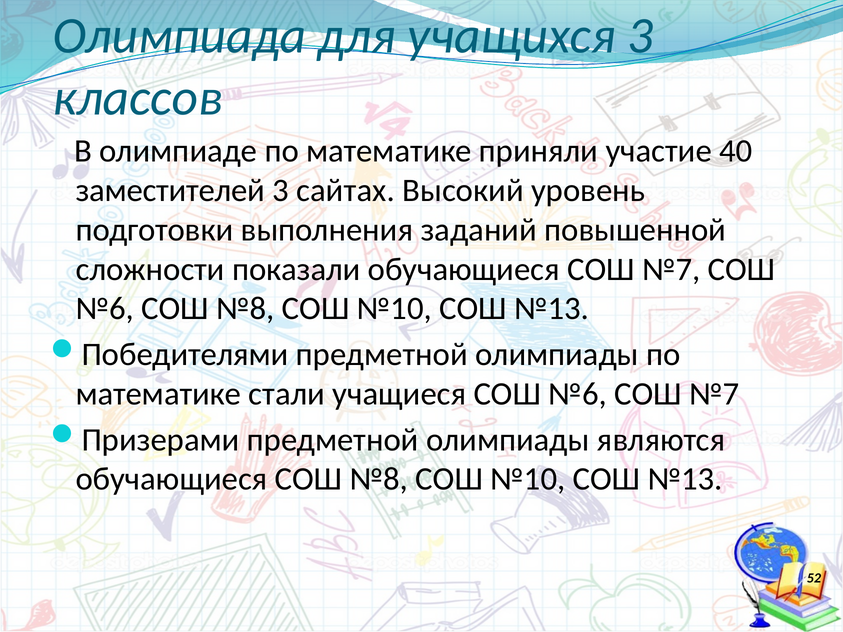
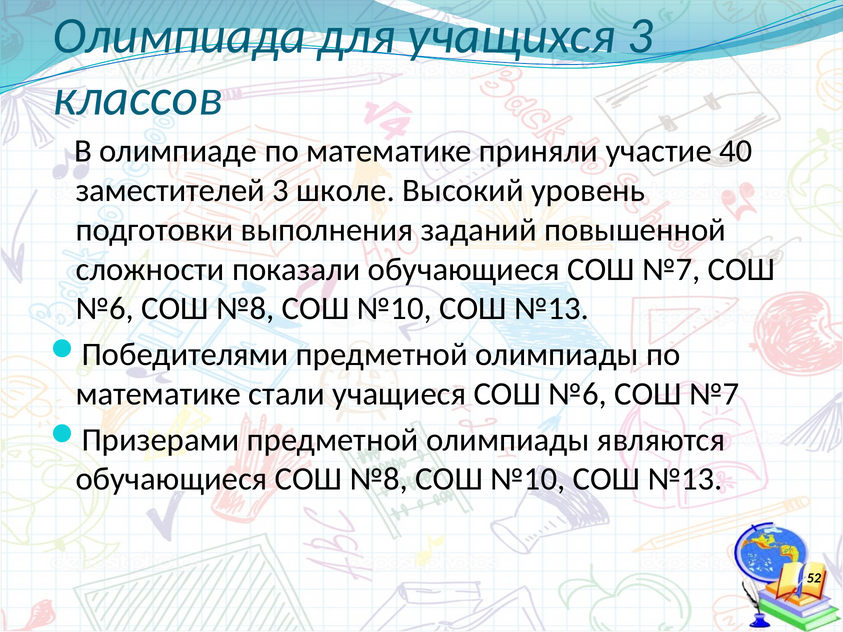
сайтах: сайтах -> школе
